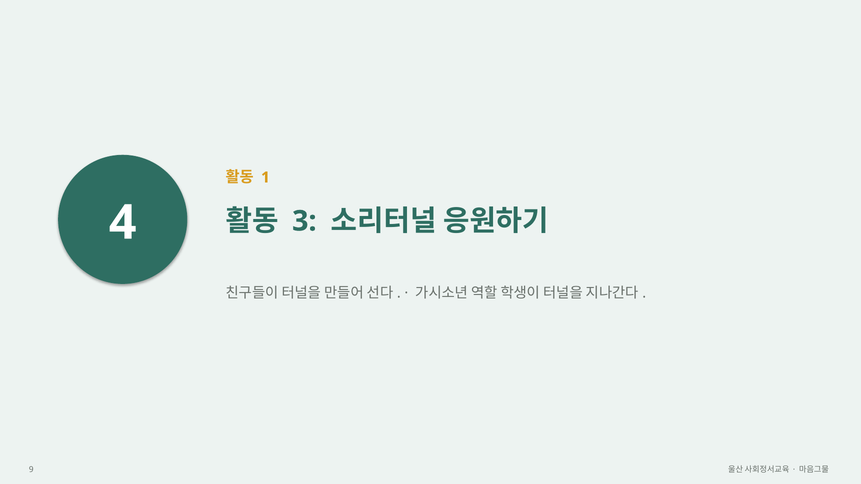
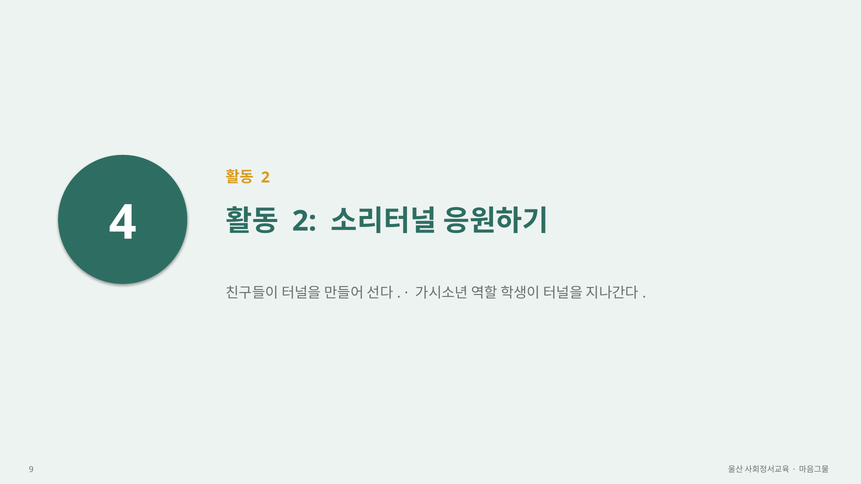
1 at (265, 178): 1 -> 2
3 at (304, 221): 3 -> 2
